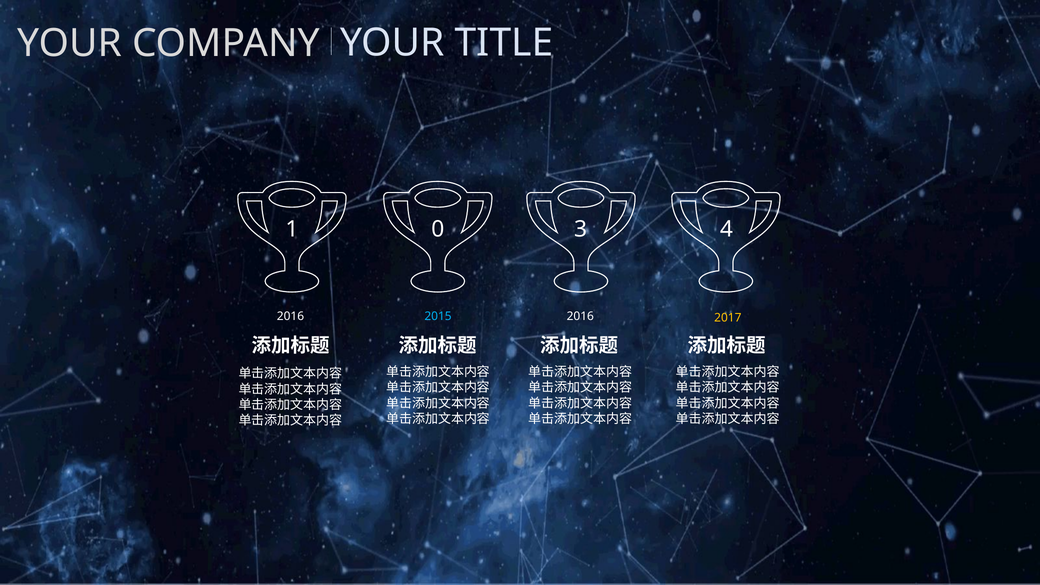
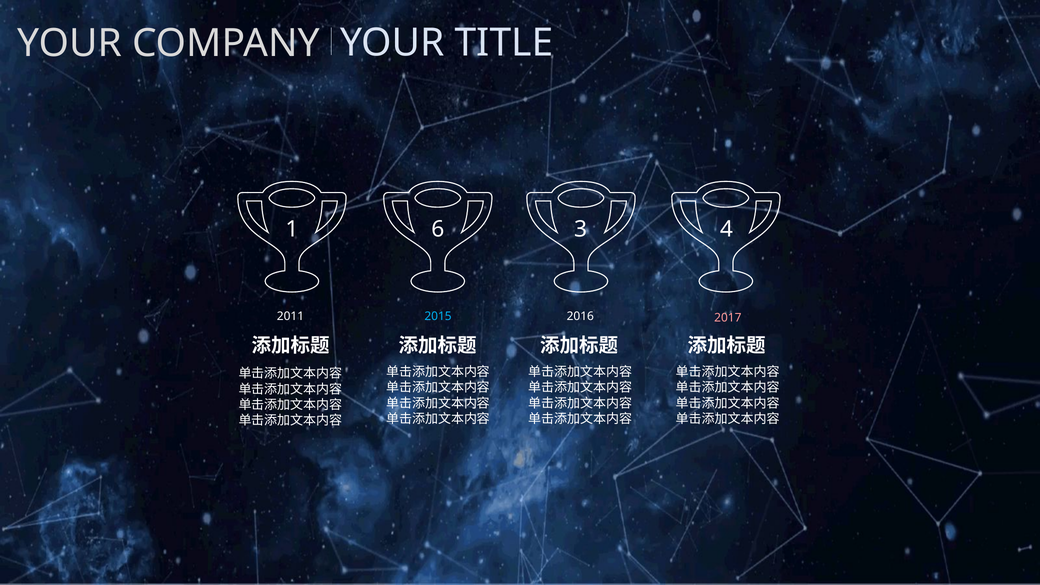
0: 0 -> 6
2016 at (290, 316): 2016 -> 2011
2017 colour: yellow -> pink
